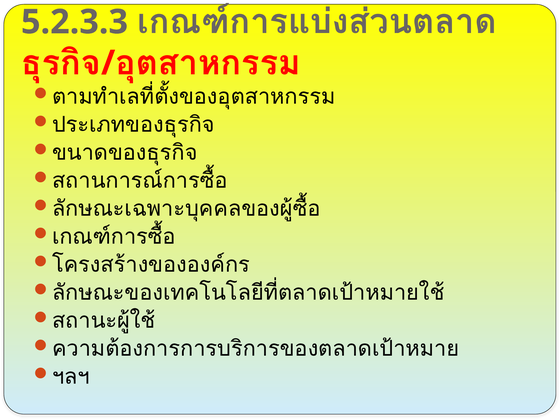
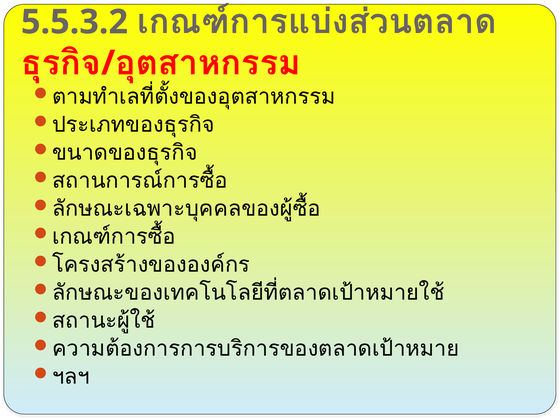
5.2.3.3: 5.2.3.3 -> 5.5.3.2
